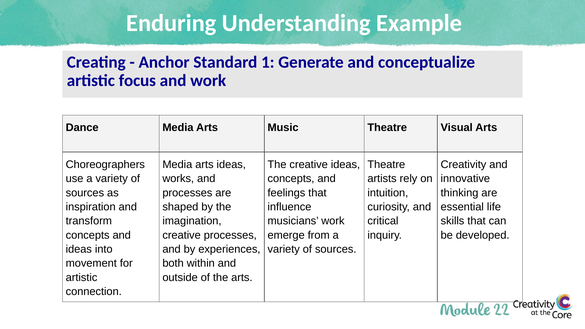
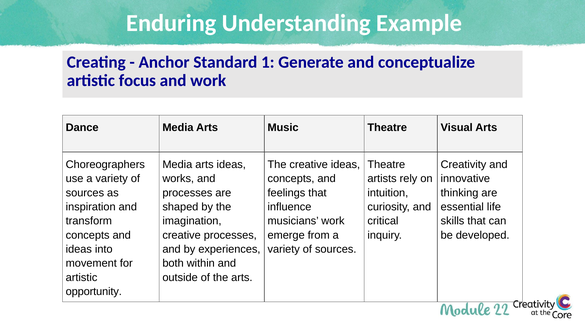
connection: connection -> opportunity
